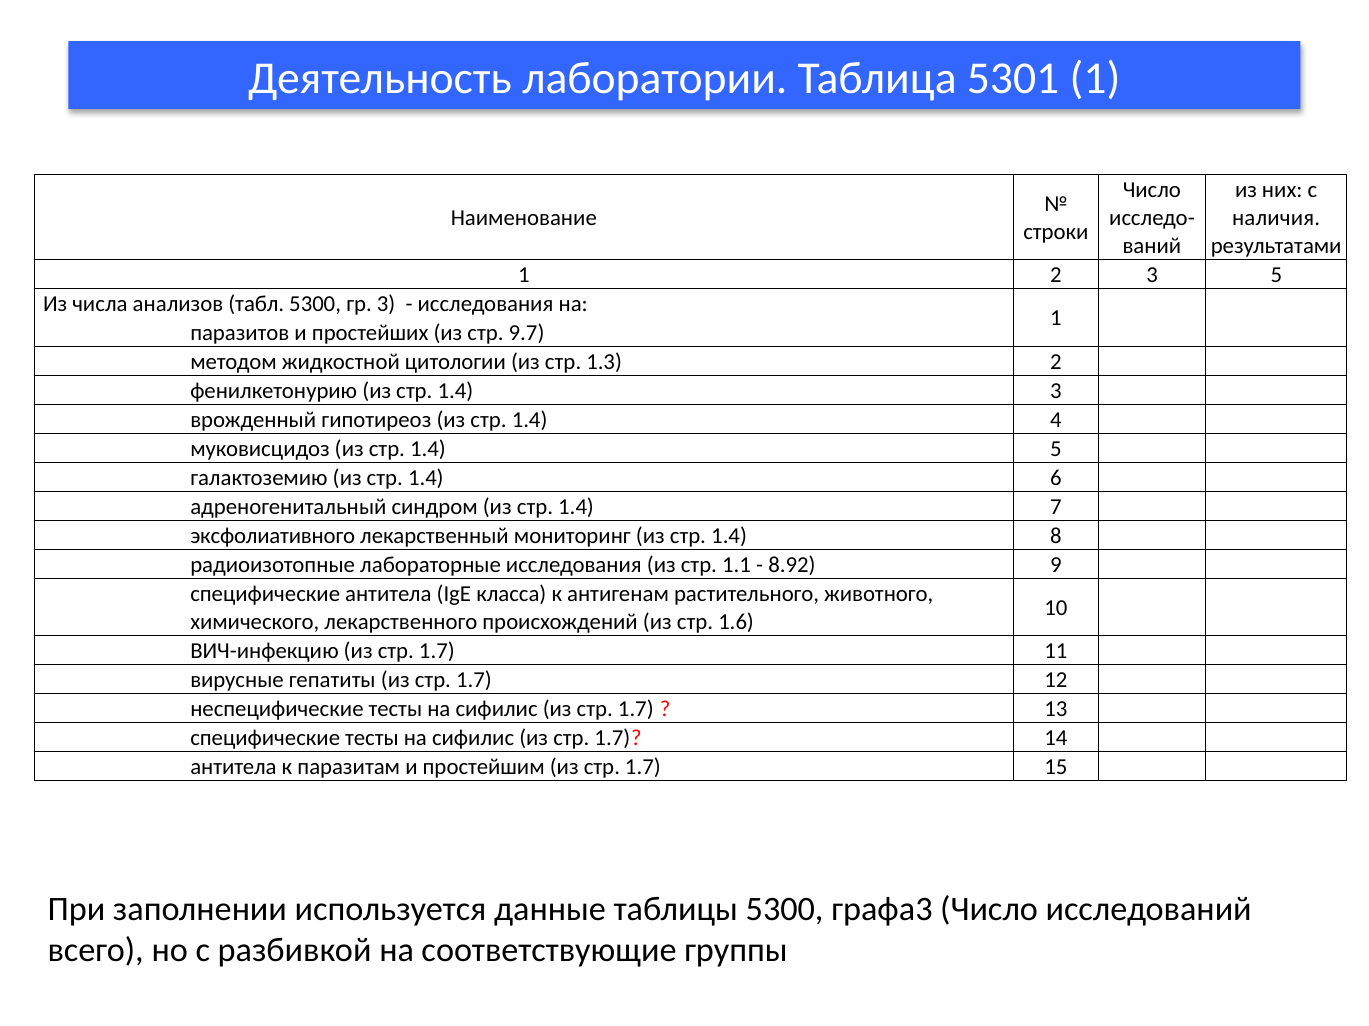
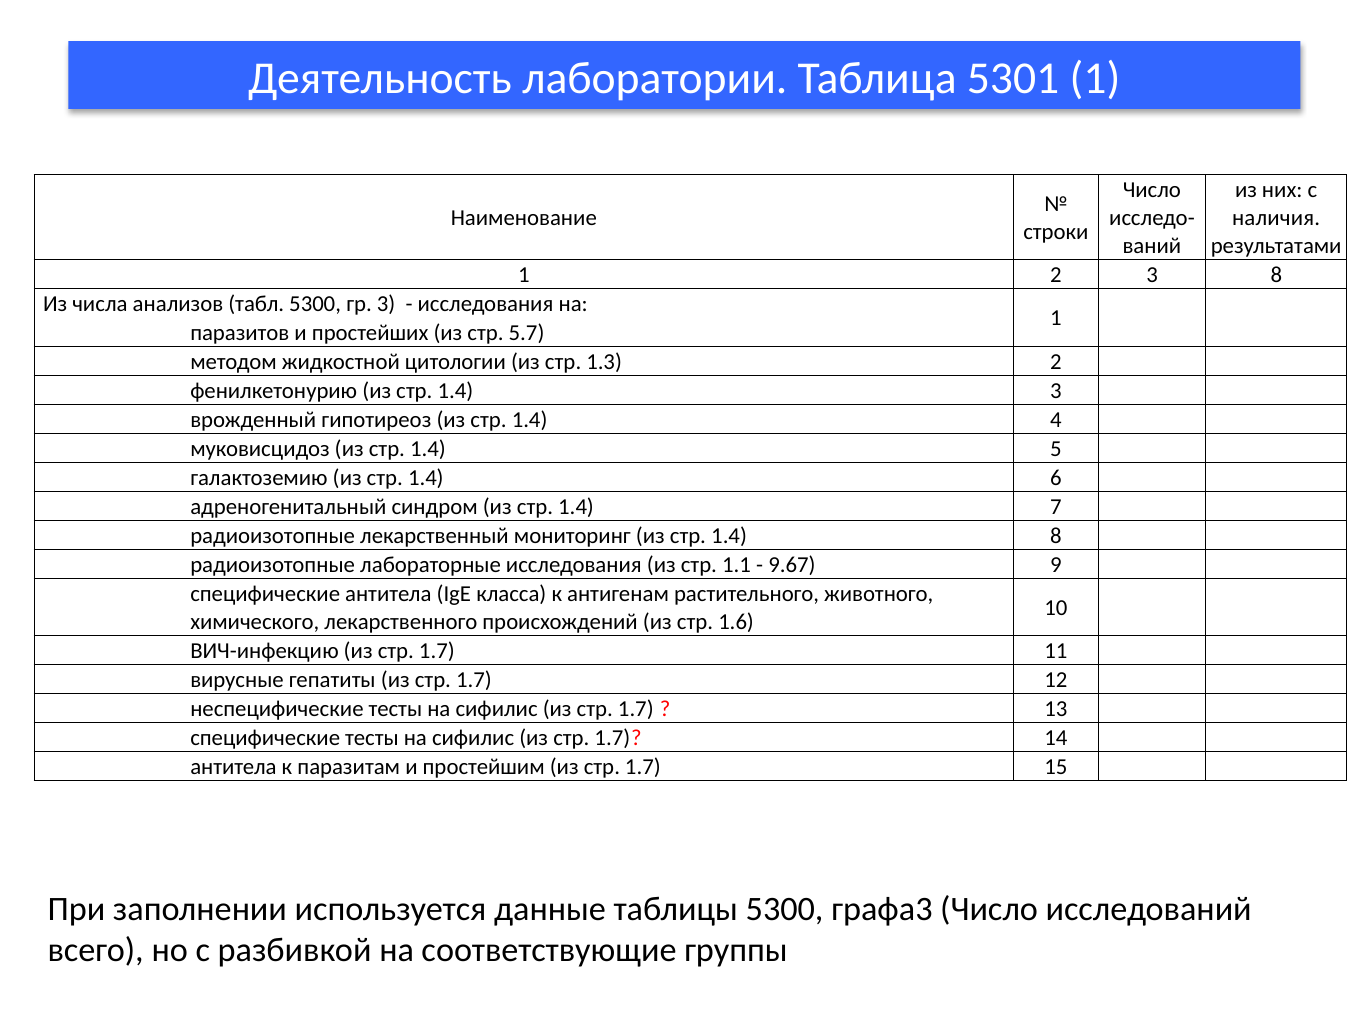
3 5: 5 -> 8
9.7: 9.7 -> 5.7
эксфолиативного at (273, 536): эксфолиативного -> радиоизотопные
8.92: 8.92 -> 9.67
